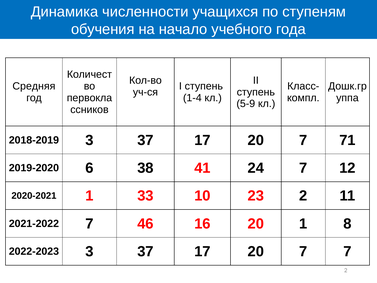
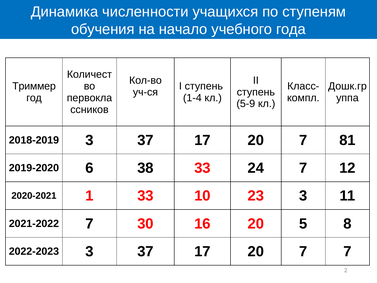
Средняя: Средняя -> Триммер
71: 71 -> 81
38 41: 41 -> 33
23 2: 2 -> 3
46: 46 -> 30
20 1: 1 -> 5
